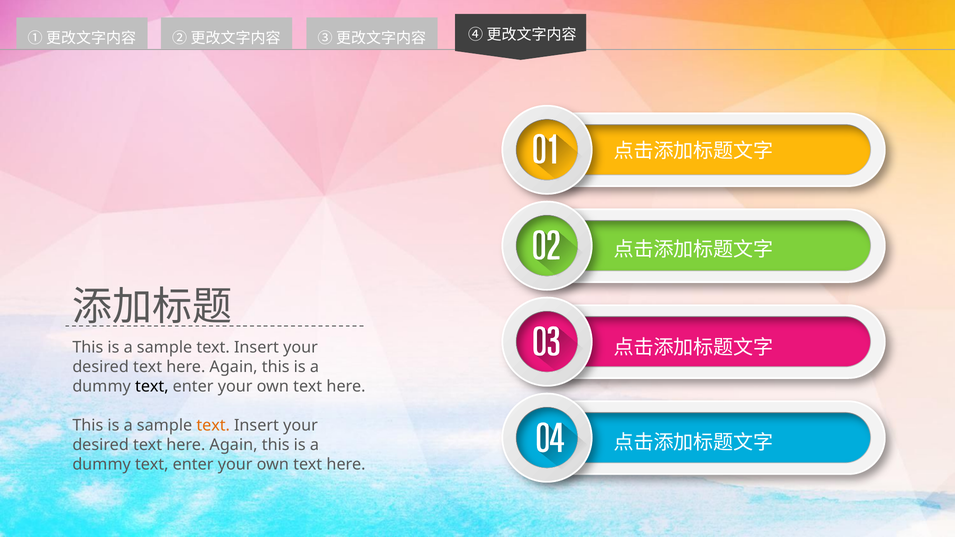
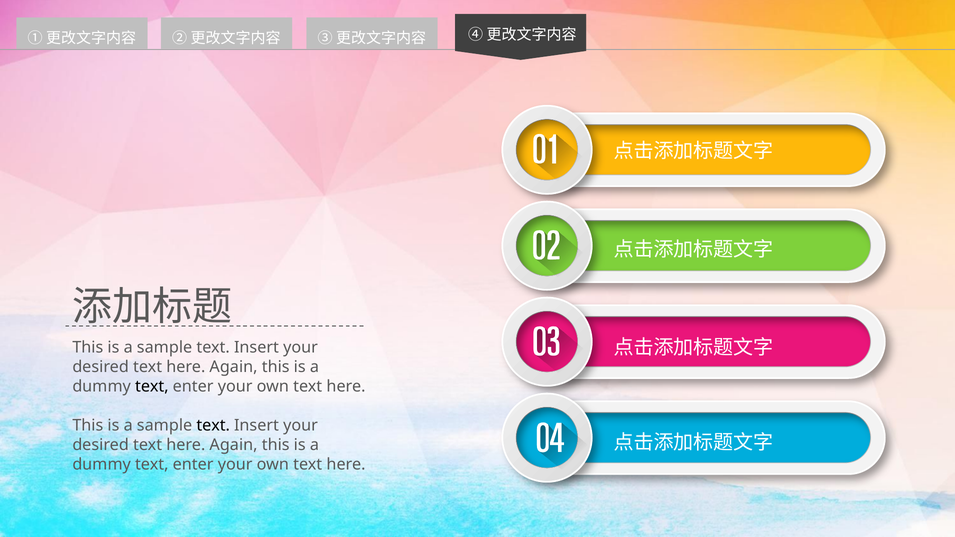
text at (213, 426) colour: orange -> black
